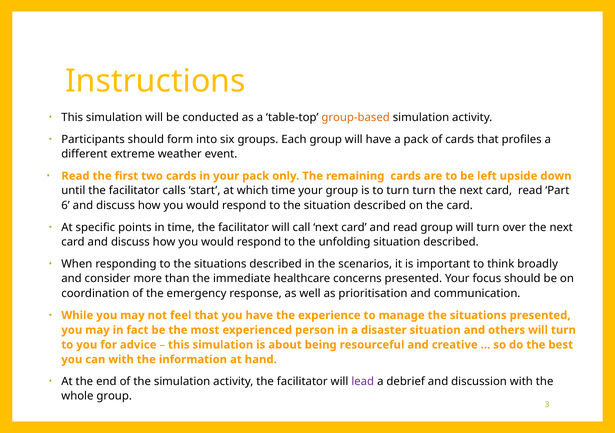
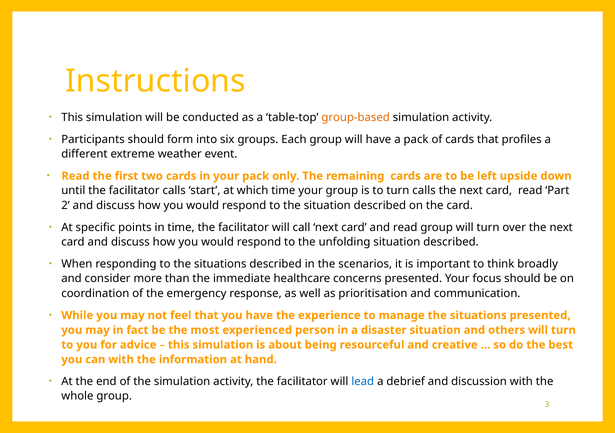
turn turn: turn -> calls
6: 6 -> 2
lead colour: purple -> blue
